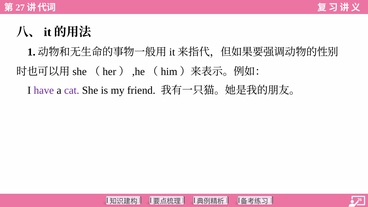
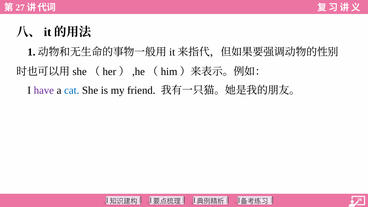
cat colour: purple -> blue
